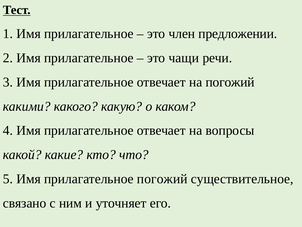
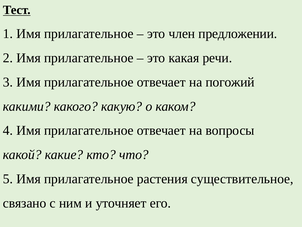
чащи: чащи -> какая
прилагательное погожий: погожий -> растения
